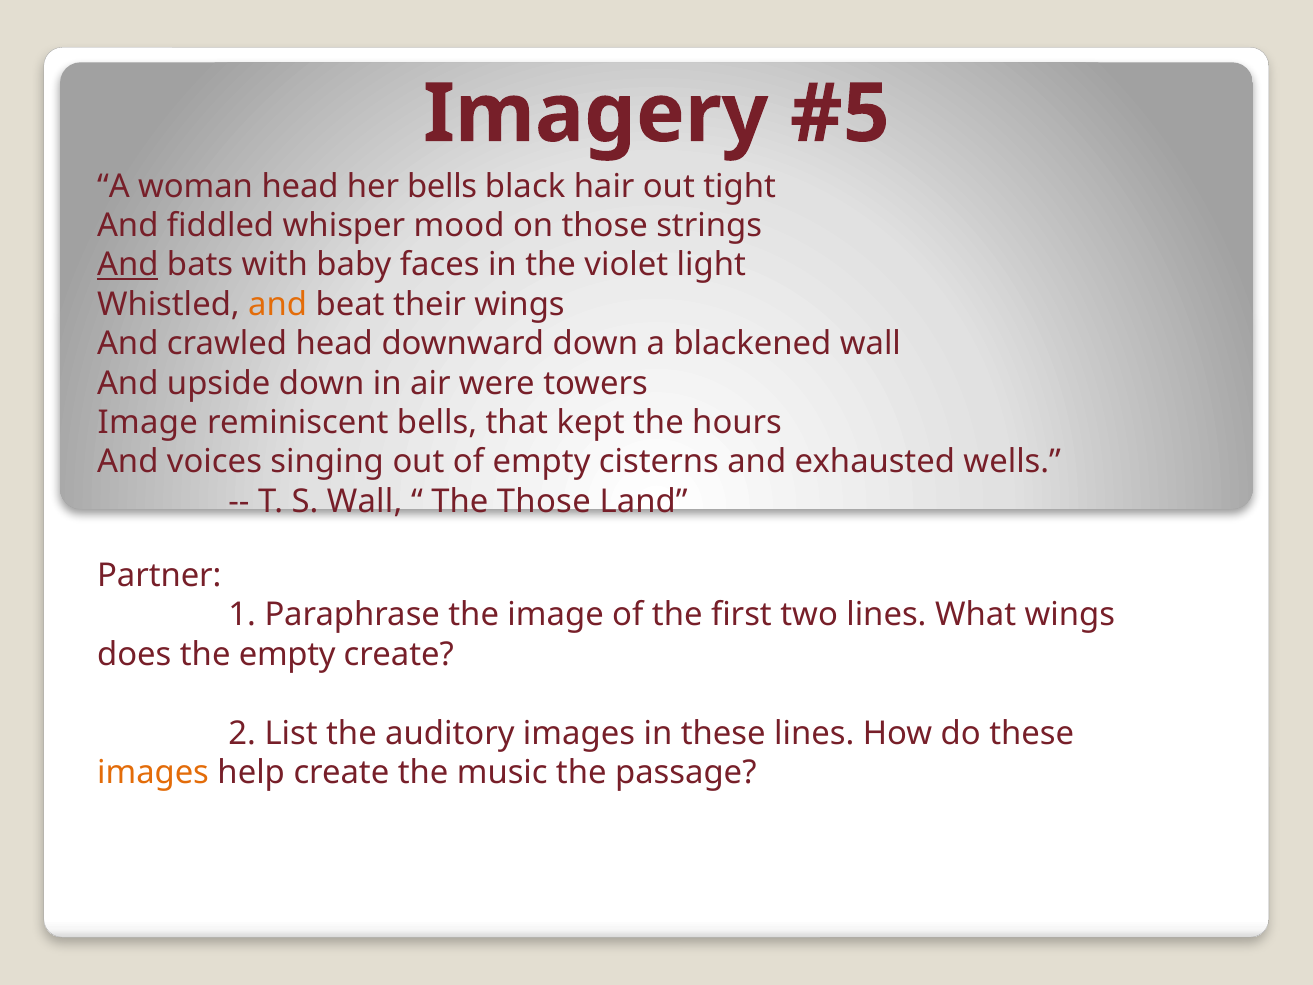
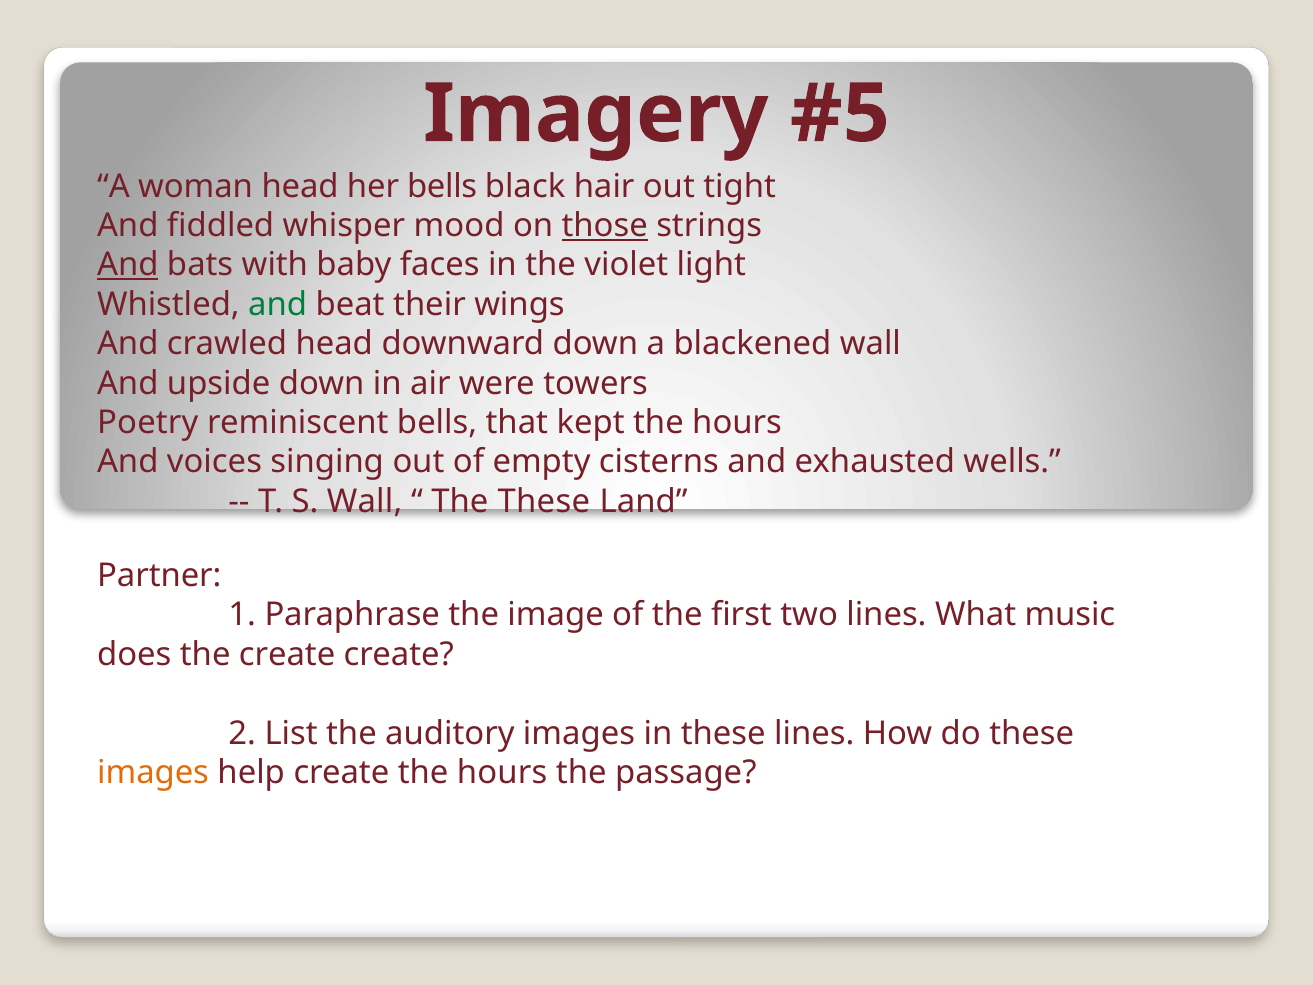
those at (605, 226) underline: none -> present
and at (278, 304) colour: orange -> green
Image at (148, 422): Image -> Poetry
The Those: Those -> These
What wings: wings -> music
the empty: empty -> create
create the music: music -> hours
